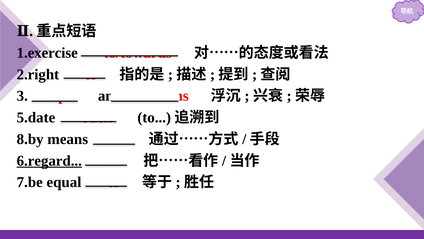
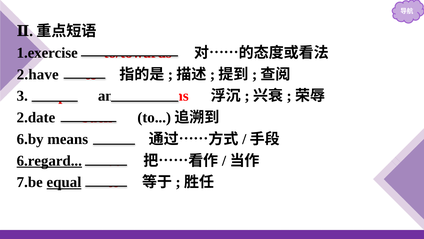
2.right: 2.right -> 2.have
5.date: 5.date -> 2.date
8.by: 8.by -> 6.by
equal underline: none -> present
